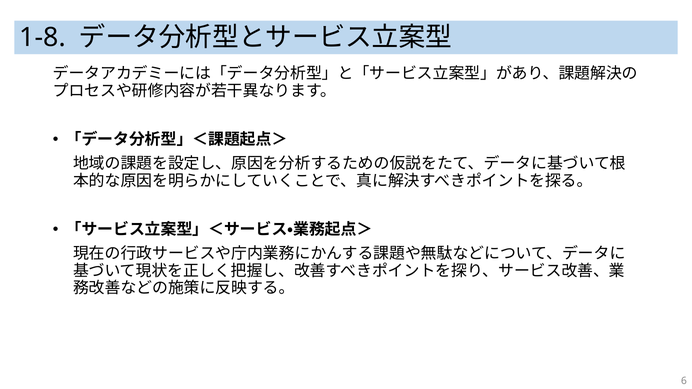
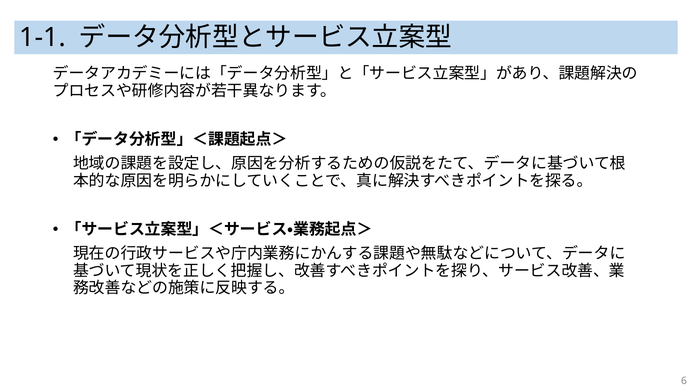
1-8: 1-8 -> 1-1
